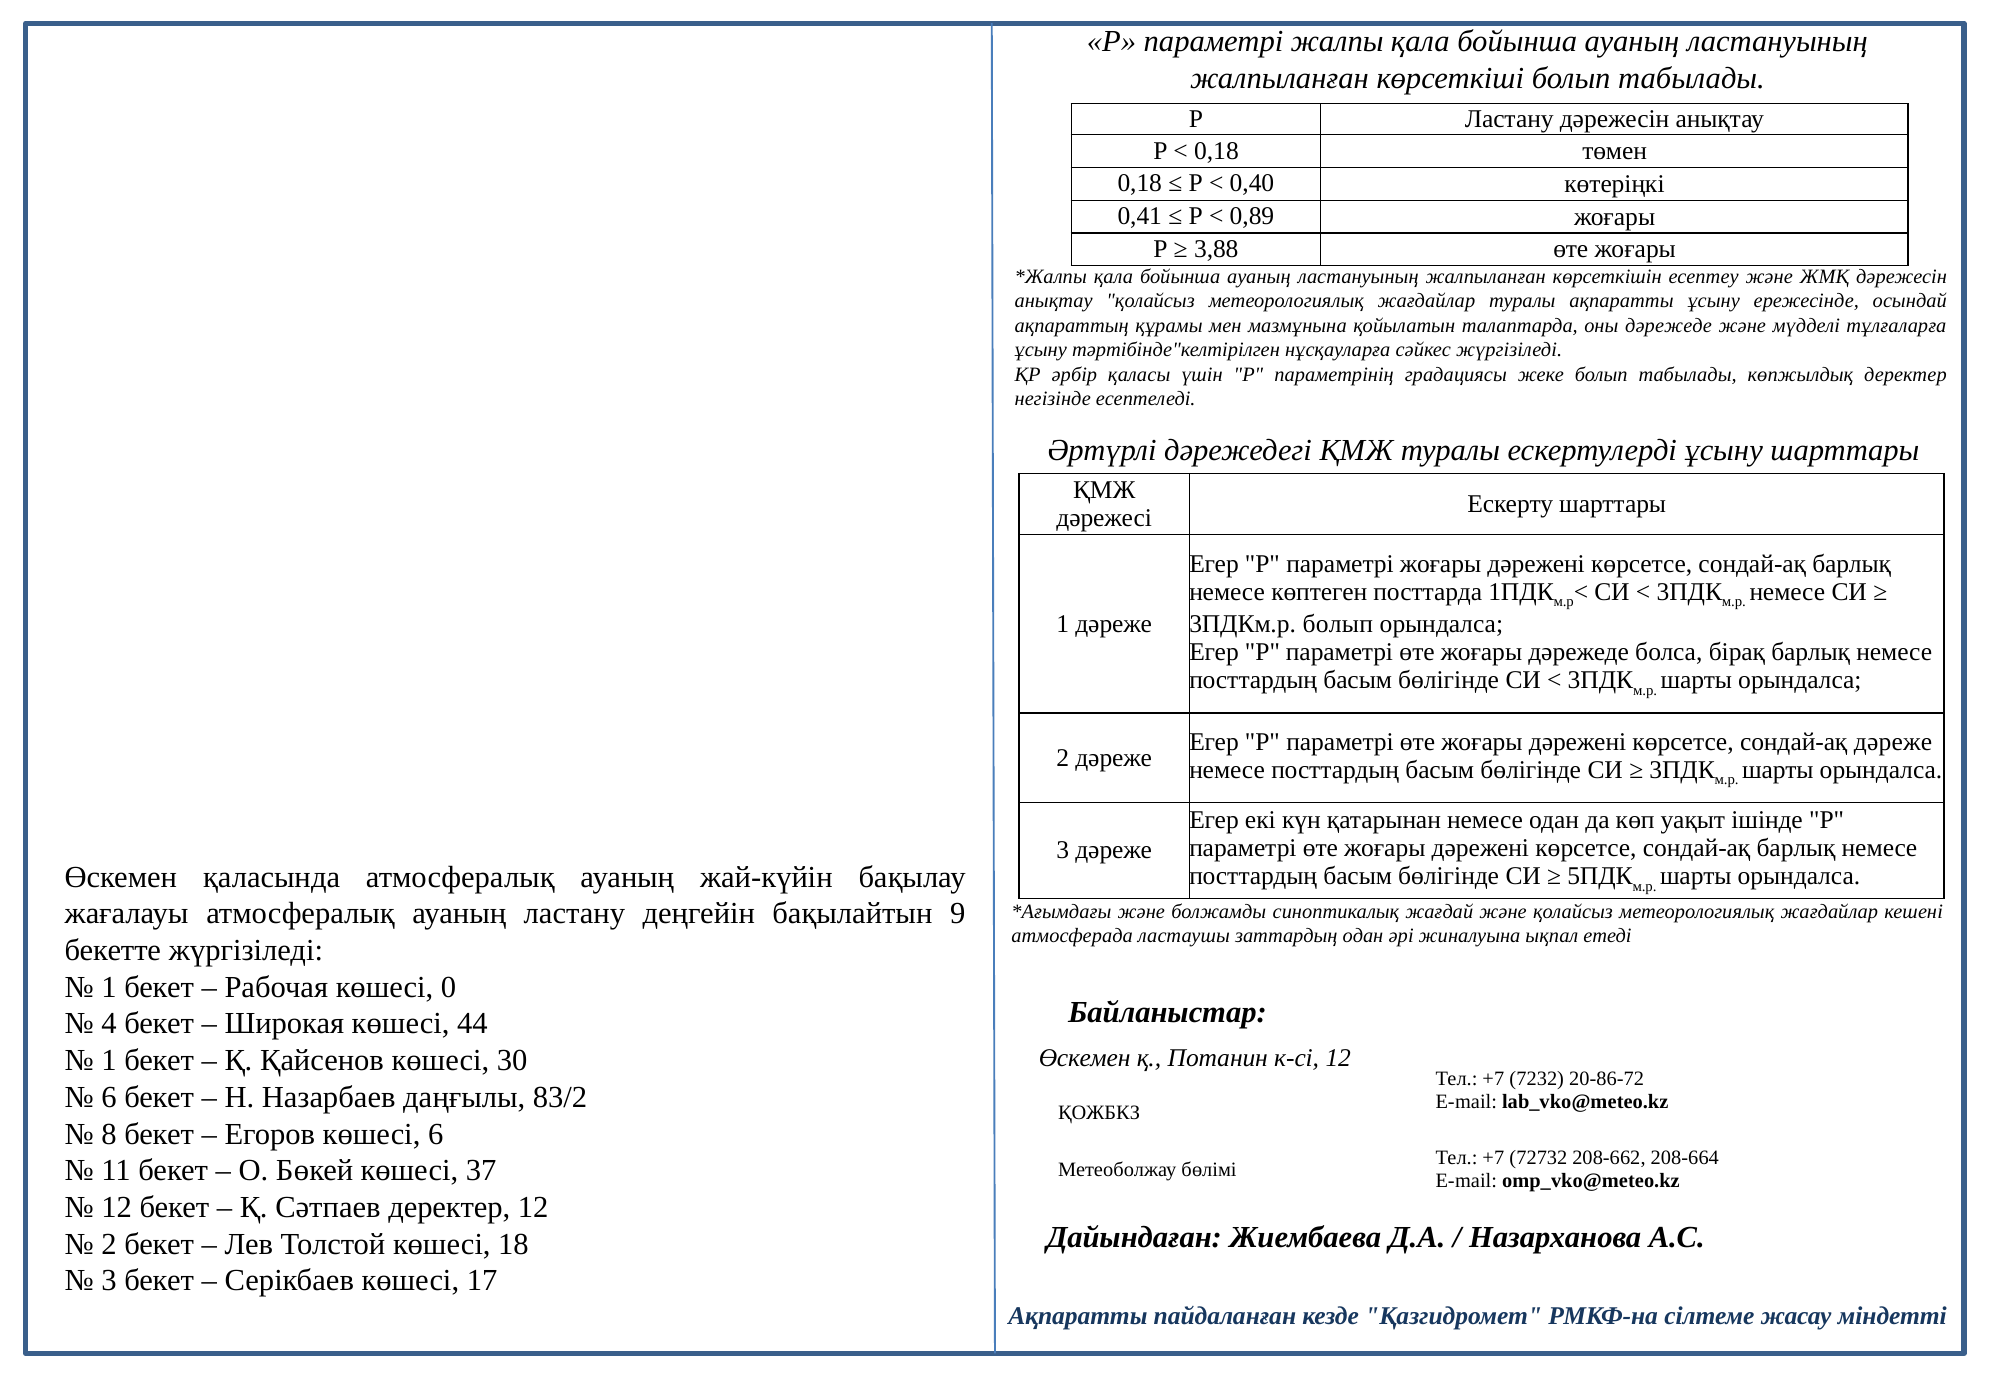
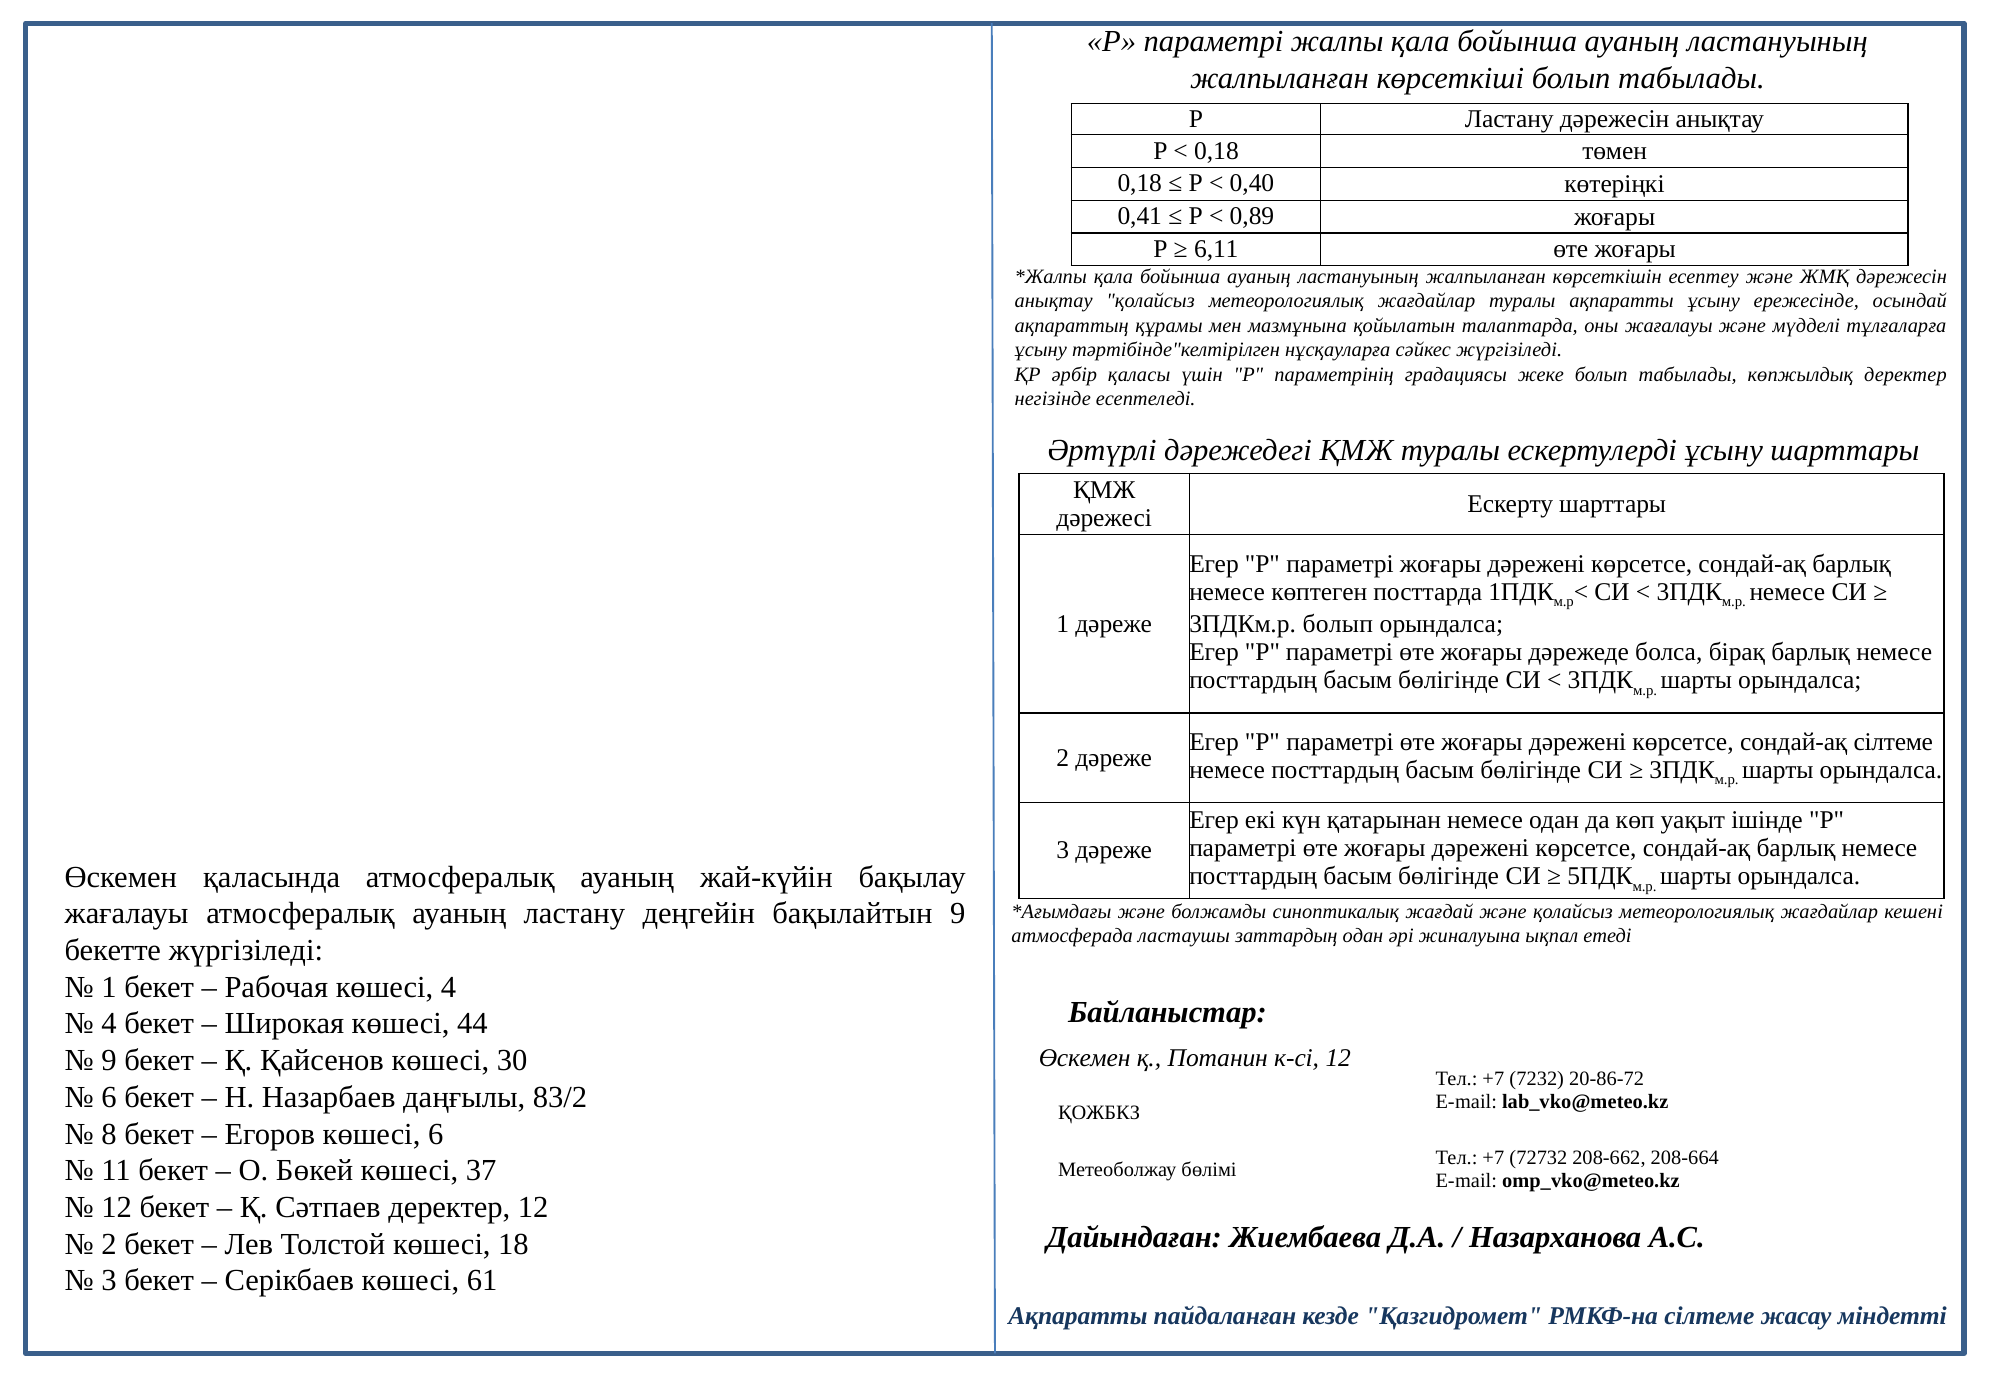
3,88: 3,88 -> 6,11
оны дәрежеде: дәрежеде -> жағалауы
сондай-ақ дәреже: дәреже -> сілтеме
көшесі 0: 0 -> 4
1 at (109, 1061): 1 -> 9
17: 17 -> 61
